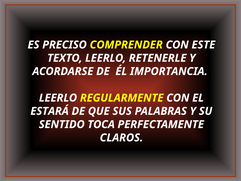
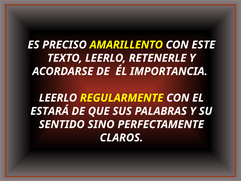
COMPRENDER: COMPRENDER -> AMARILLENTO
TOCA: TOCA -> SINO
